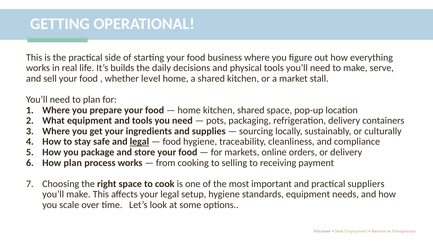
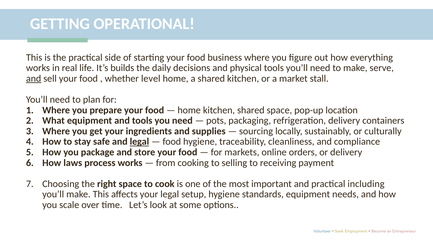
and at (34, 79) underline: none -> present
How plan: plan -> laws
suppliers: suppliers -> including
